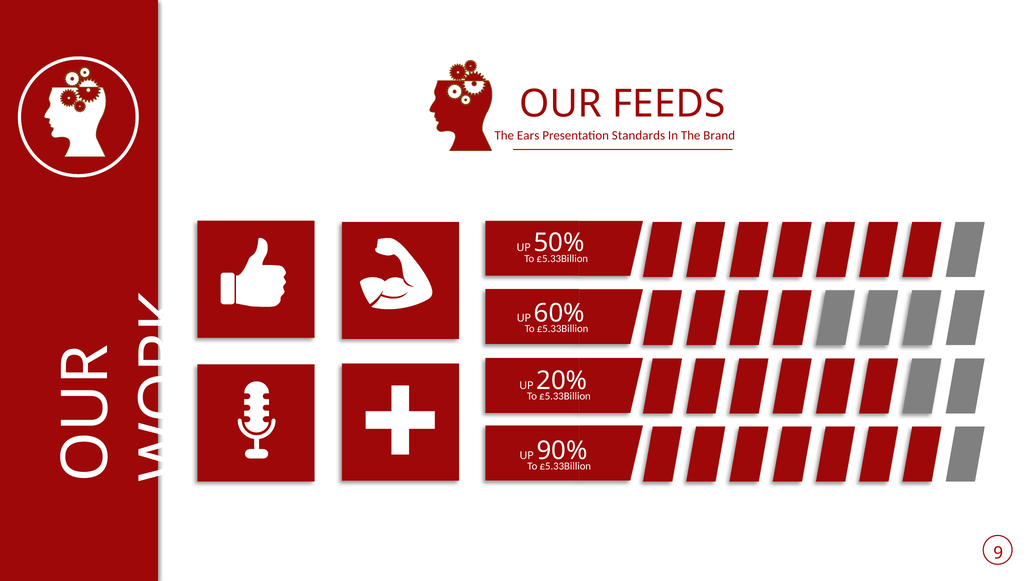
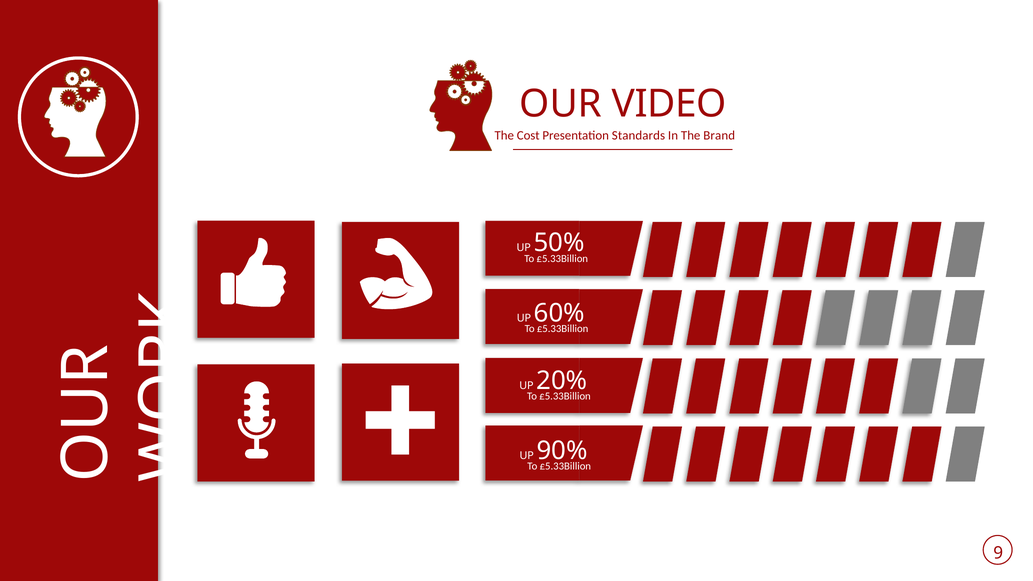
FEEDS: FEEDS -> VIDEO
Ears: Ears -> Cost
